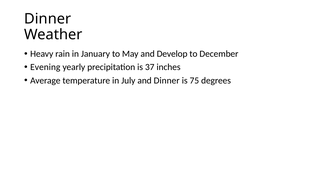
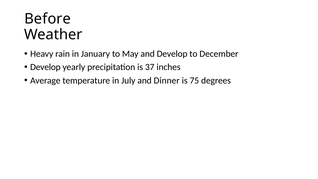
Dinner at (48, 19): Dinner -> Before
Evening at (45, 67): Evening -> Develop
